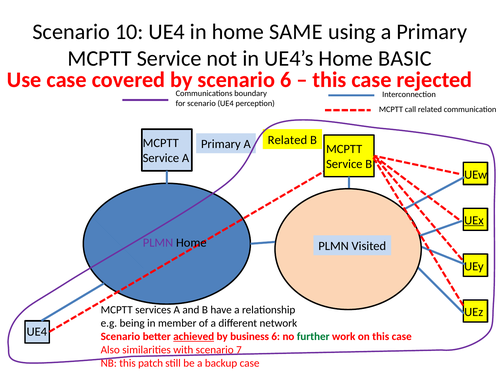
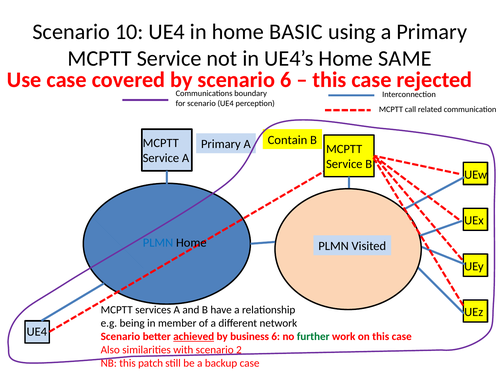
SAME: SAME -> BASIC
BASIC: BASIC -> SAME
Related at (287, 140): Related -> Contain
UEx underline: present -> none
PLMN at (158, 243) colour: purple -> blue
7: 7 -> 2
